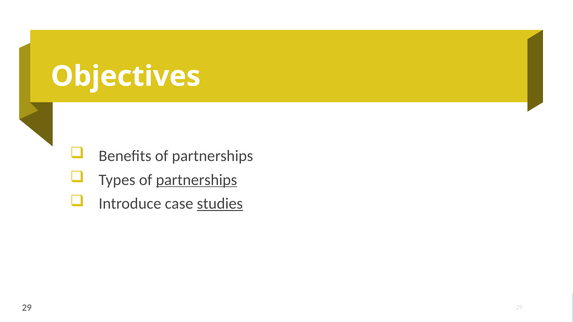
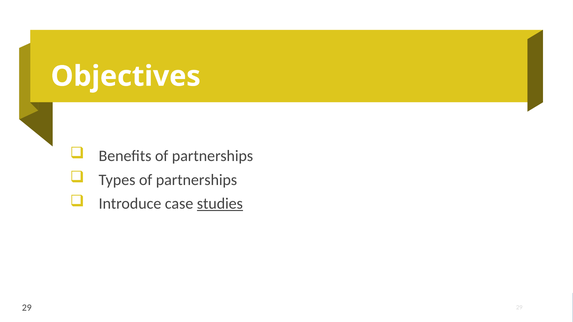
partnerships at (197, 180) underline: present -> none
